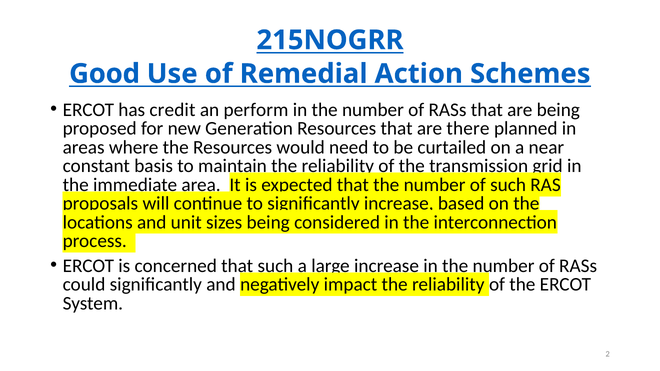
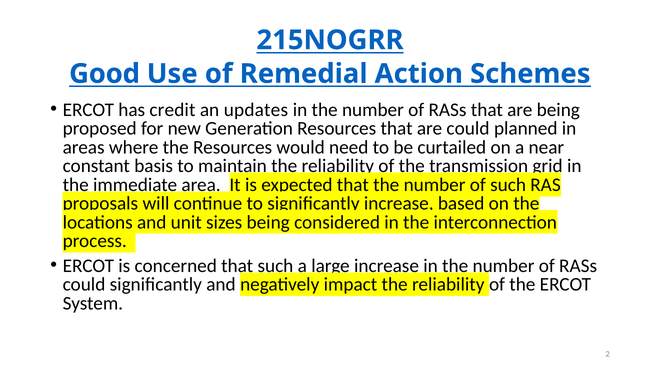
perform: perform -> updates
are there: there -> could
